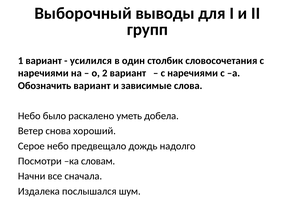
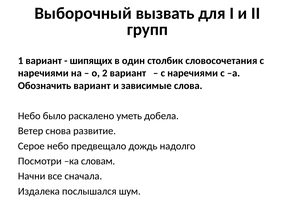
выводы: выводы -> вызвать
усилился: усилился -> шипящих
хороший: хороший -> развитие
